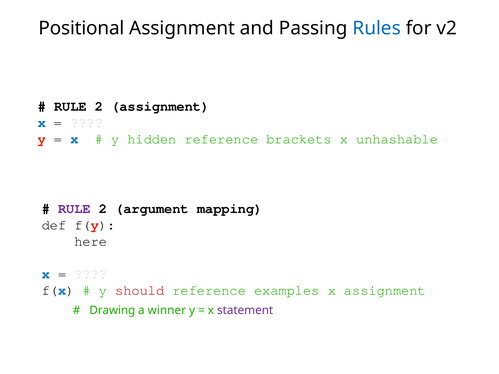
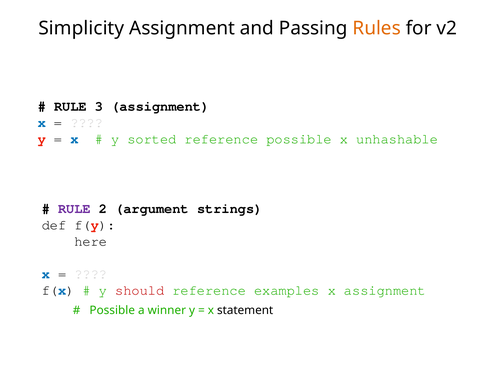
Positional: Positional -> Simplicity
Rules colour: blue -> orange
2 at (99, 106): 2 -> 3
hidden: hidden -> sorted
reference brackets: brackets -> possible
mapping: mapping -> strings
Drawing at (112, 311): Drawing -> Possible
statement colour: purple -> black
